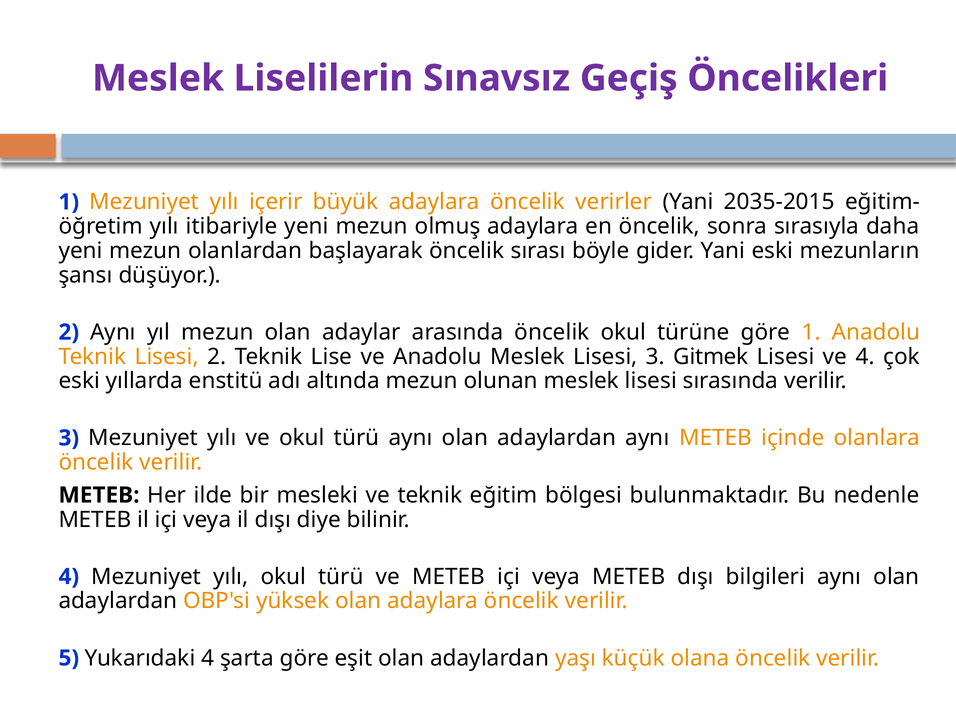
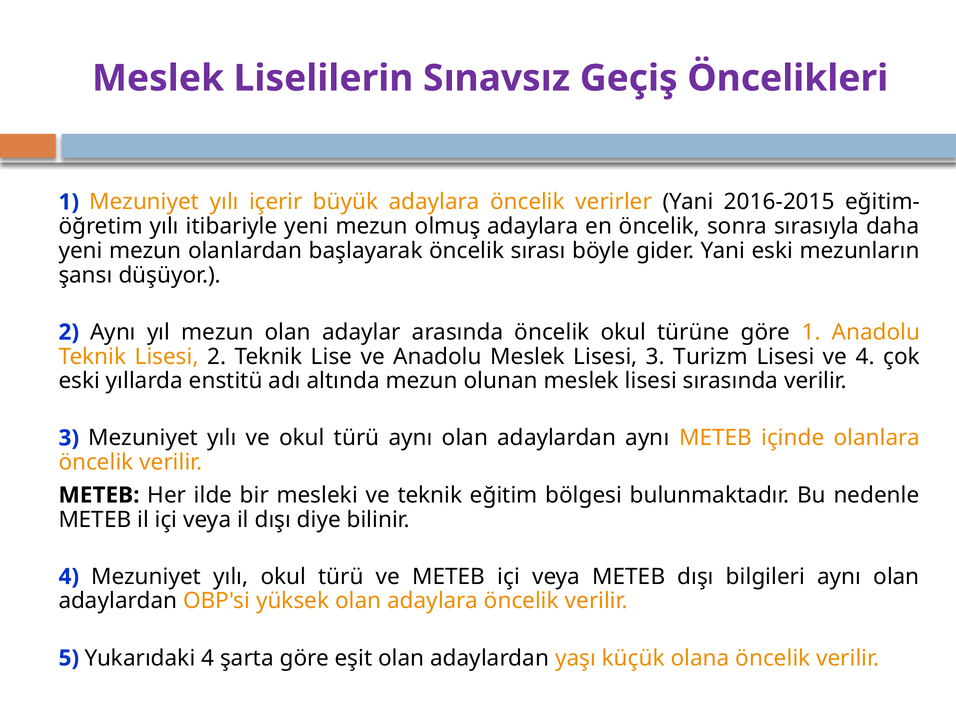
2035-2015: 2035-2015 -> 2016-2015
Gitmek: Gitmek -> Turizm
